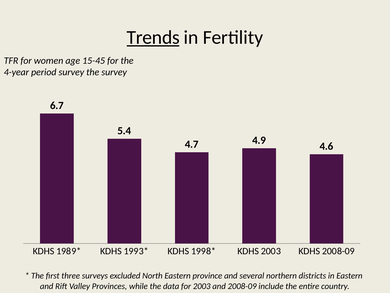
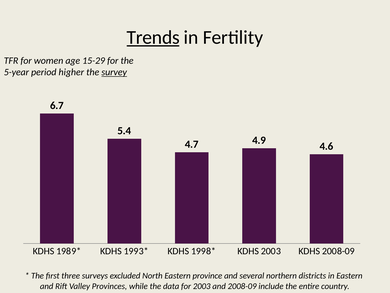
15-45: 15-45 -> 15-29
4-year: 4-year -> 5-year
period survey: survey -> higher
survey at (114, 72) underline: none -> present
